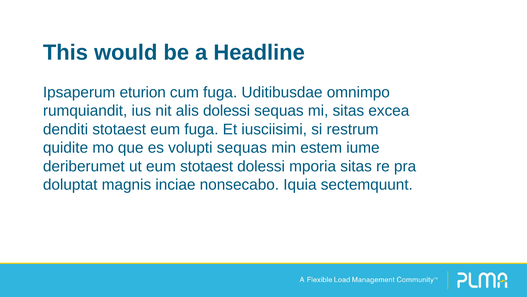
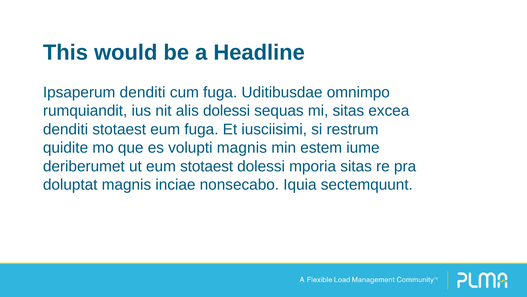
Ipsaperum eturion: eturion -> denditi
volupti sequas: sequas -> magnis
